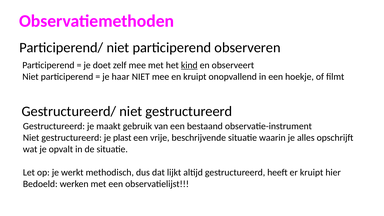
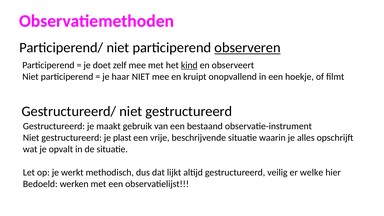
observeren underline: none -> present
heeft: heeft -> veilig
er kruipt: kruipt -> welke
